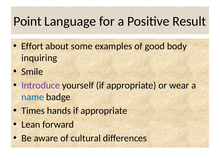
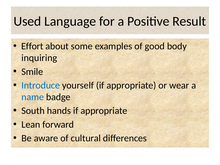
Point: Point -> Used
Introduce colour: purple -> blue
Times: Times -> South
